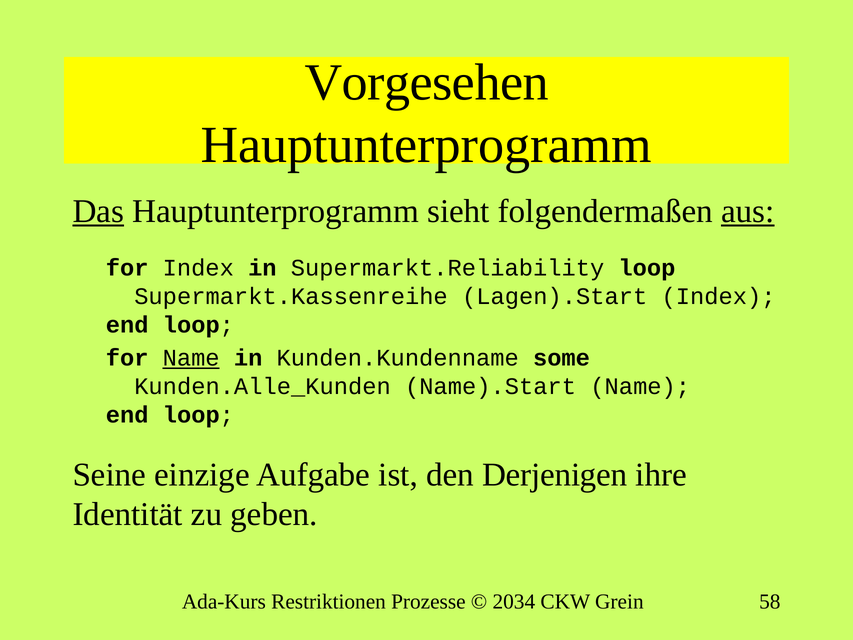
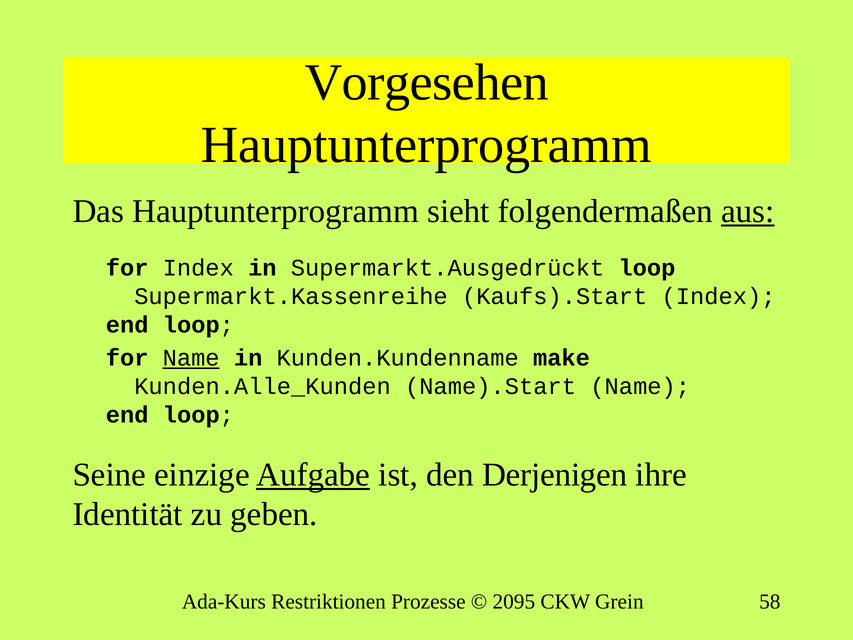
Das underline: present -> none
Supermarkt.Reliability: Supermarkt.Reliability -> Supermarkt.Ausgedrückt
Lagen).Start: Lagen).Start -> Kaufs).Start
some: some -> make
Aufgabe underline: none -> present
2034: 2034 -> 2095
